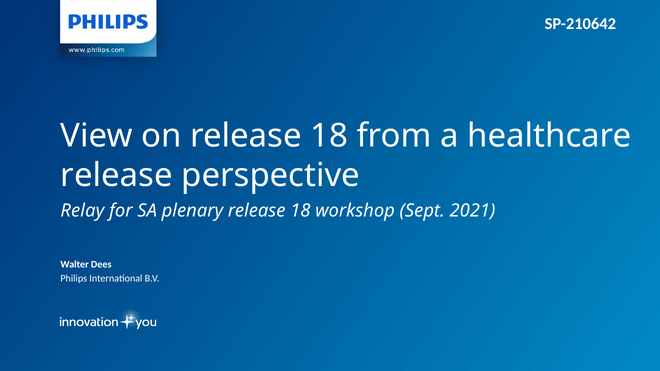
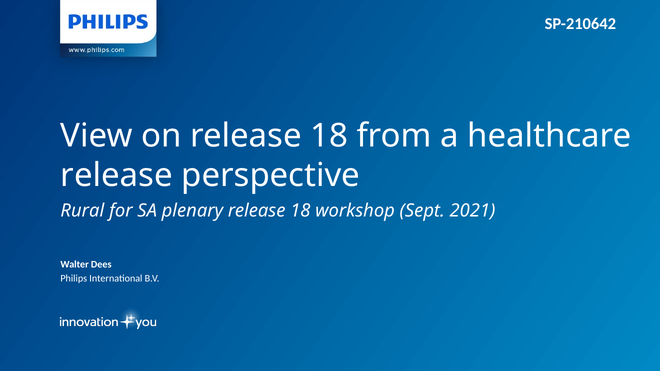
Relay: Relay -> Rural
